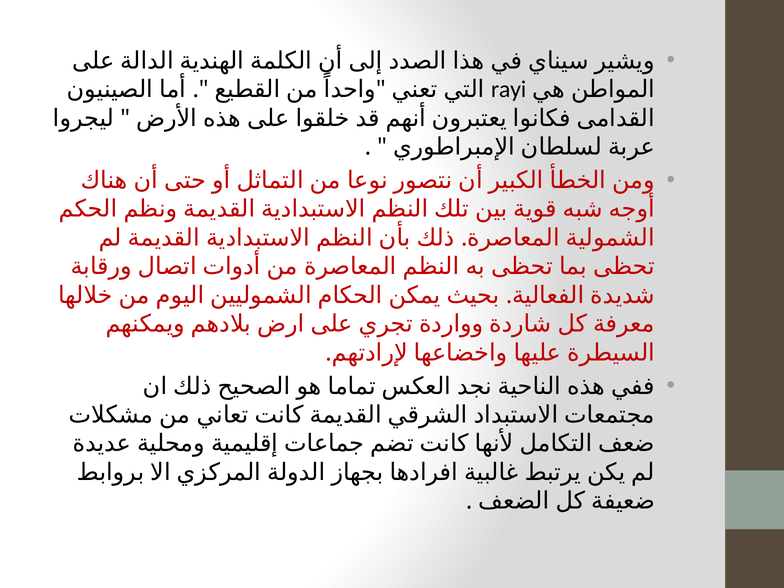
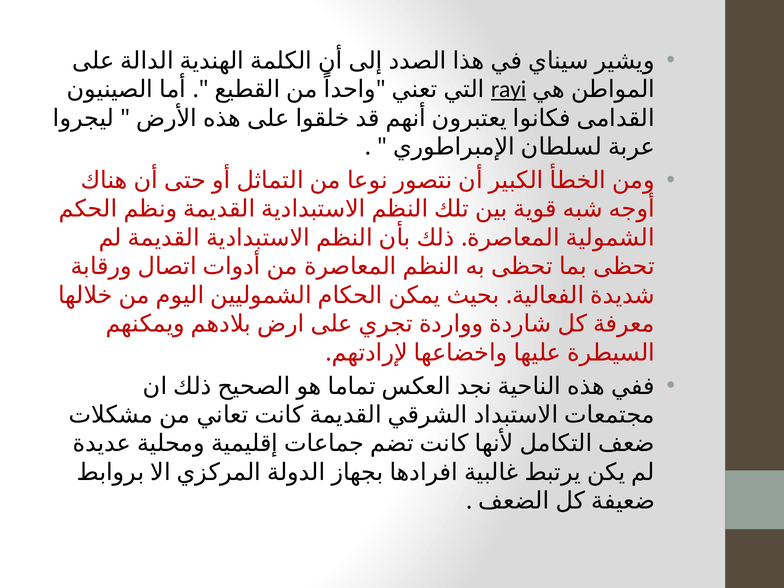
rayi underline: none -> present
